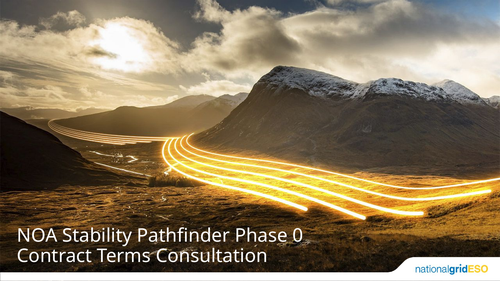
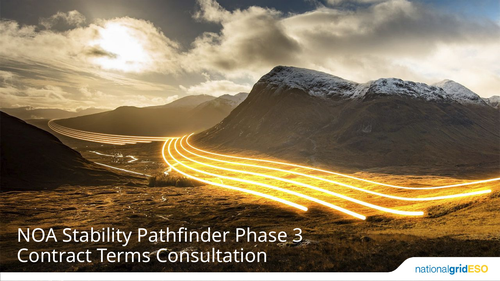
0: 0 -> 3
